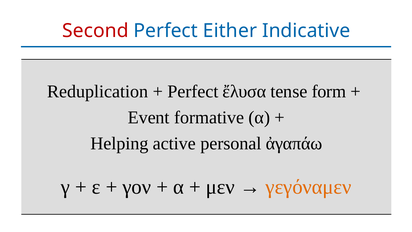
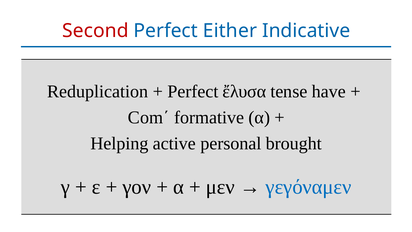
form: form -> have
Event: Event -> Comʹ
ἀγαπάω: ἀγαπάω -> brought
γεγόναμεν colour: orange -> blue
